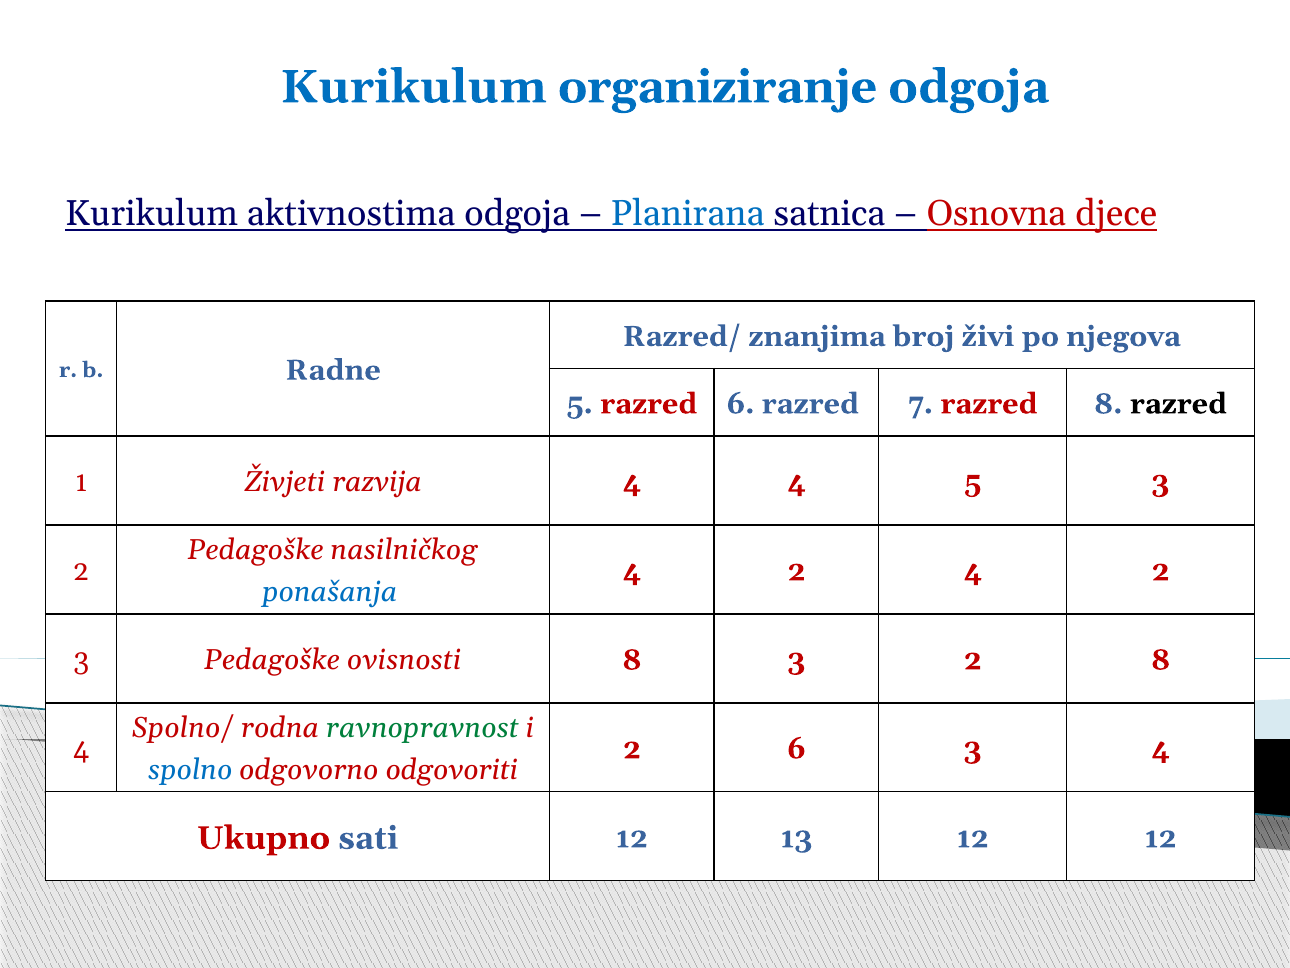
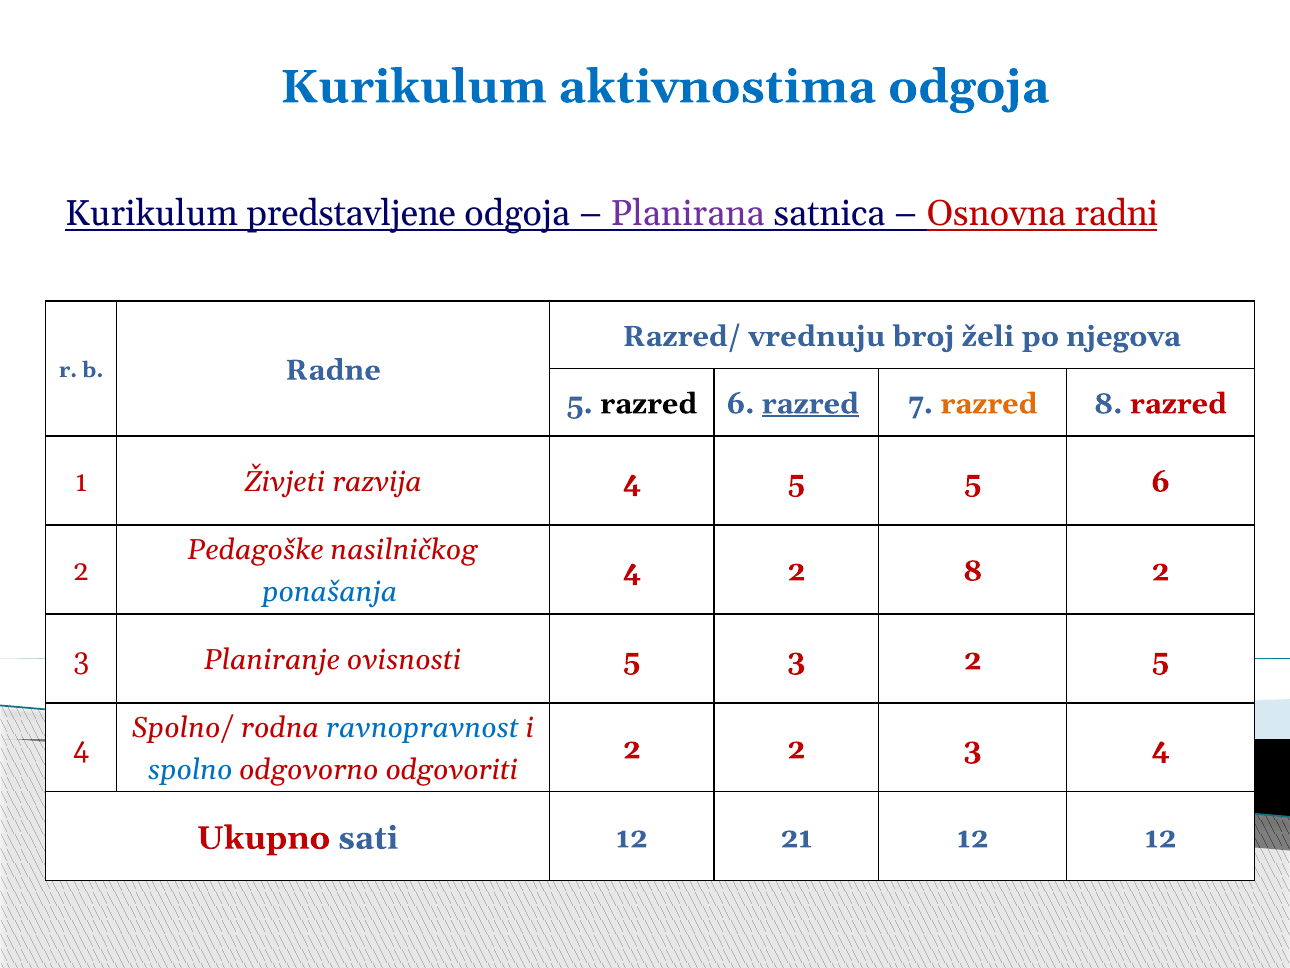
organiziranje: organiziranje -> aktivnostima
aktivnostima: aktivnostima -> predstavljene
Planirana colour: blue -> purple
djece: djece -> radni
znanjima: znanjima -> vrednuju
živi: živi -> želi
razred at (649, 404) colour: red -> black
razred at (810, 404) underline: none -> present
razred at (989, 404) colour: red -> orange
razred at (1178, 404) colour: black -> red
4 4: 4 -> 5
5 3: 3 -> 6
2 4: 4 -> 8
3 Pedagoške: Pedagoške -> Planiranje
ovisnosti 8: 8 -> 5
2 8: 8 -> 5
ravnopravnost colour: green -> blue
2 6: 6 -> 2
13: 13 -> 21
